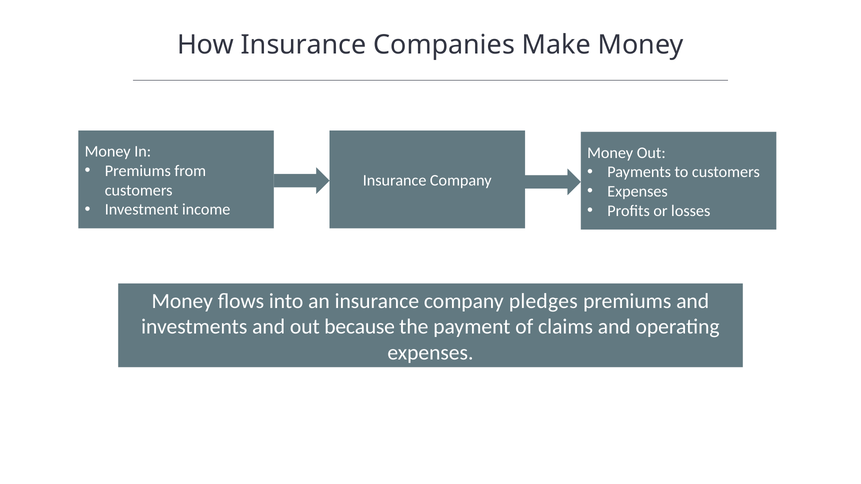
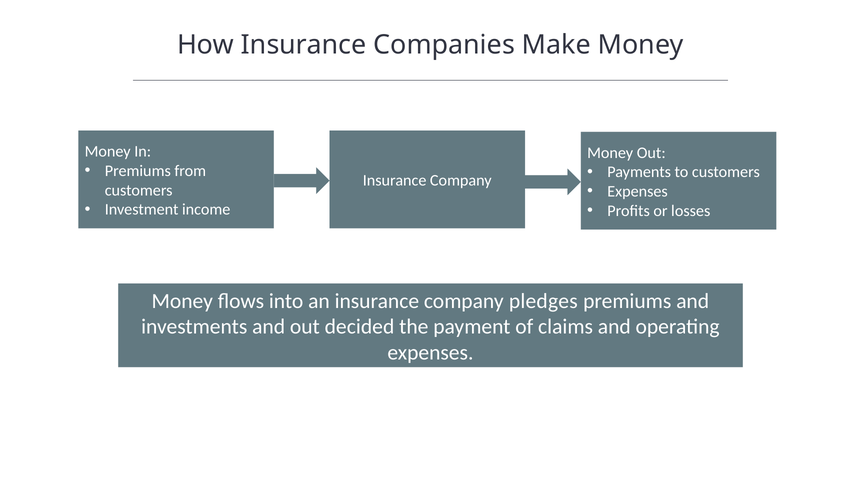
because: because -> decided
